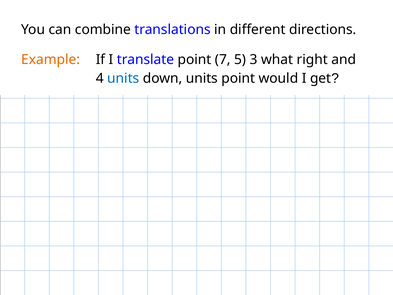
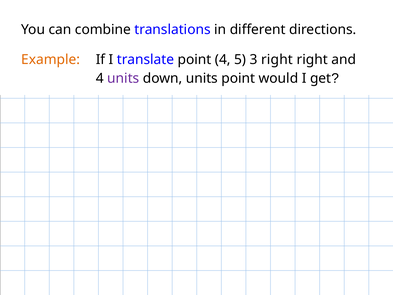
point 7: 7 -> 4
3 what: what -> right
units at (123, 78) colour: blue -> purple
